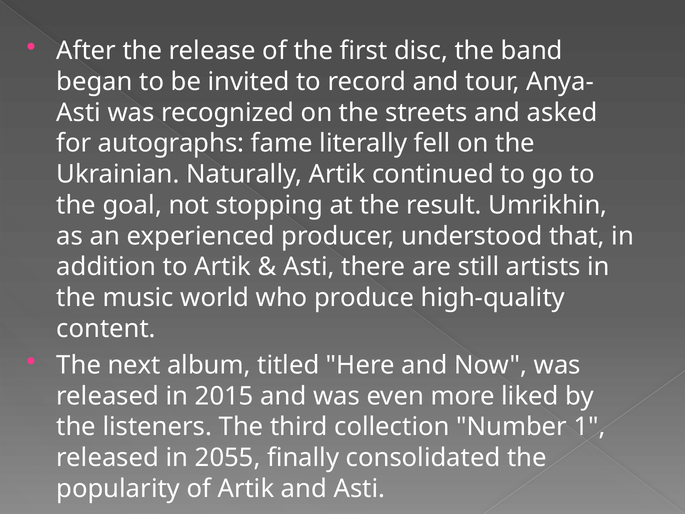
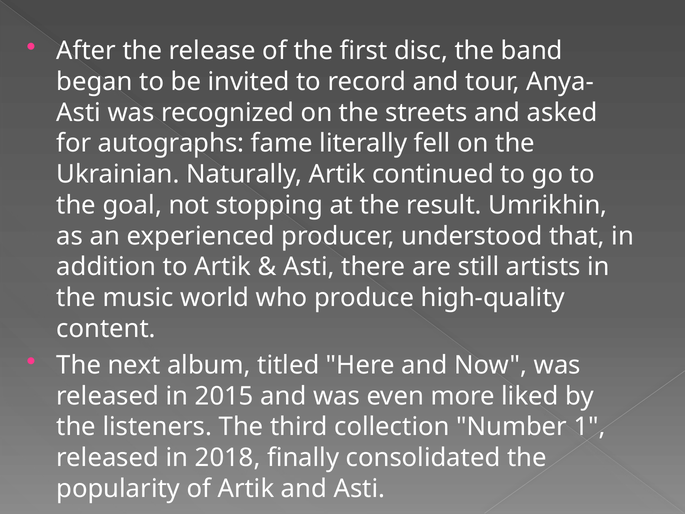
2055: 2055 -> 2018
